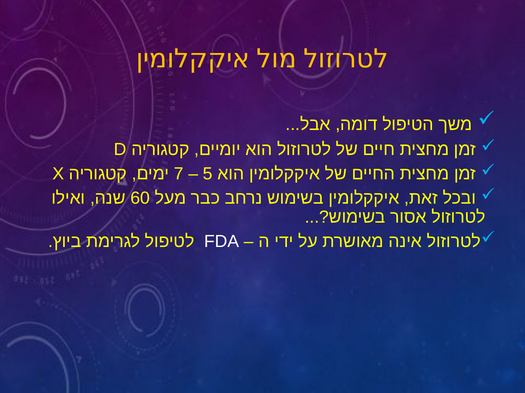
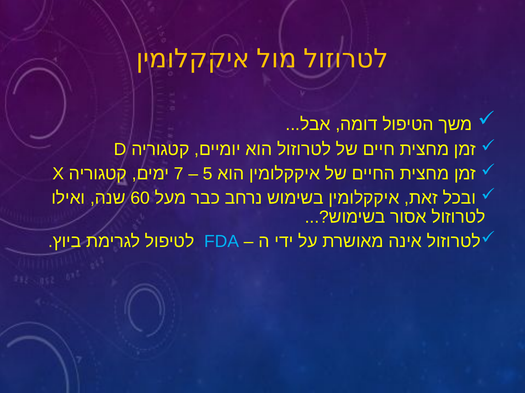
FDA colour: white -> light blue
